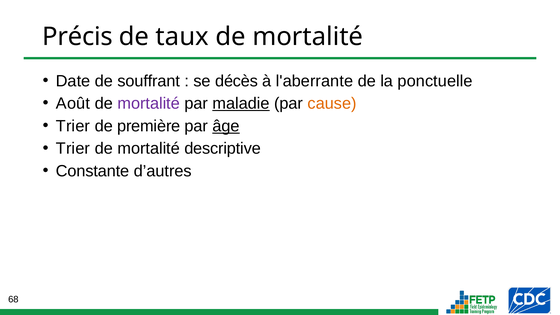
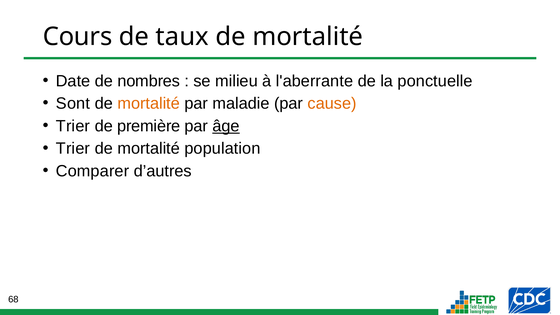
Précis: Précis -> Cours
souffrant: souffrant -> nombres
décès: décès -> milieu
Août: Août -> Sont
mortalité at (149, 103) colour: purple -> orange
maladie underline: present -> none
descriptive: descriptive -> population
Constante: Constante -> Comparer
